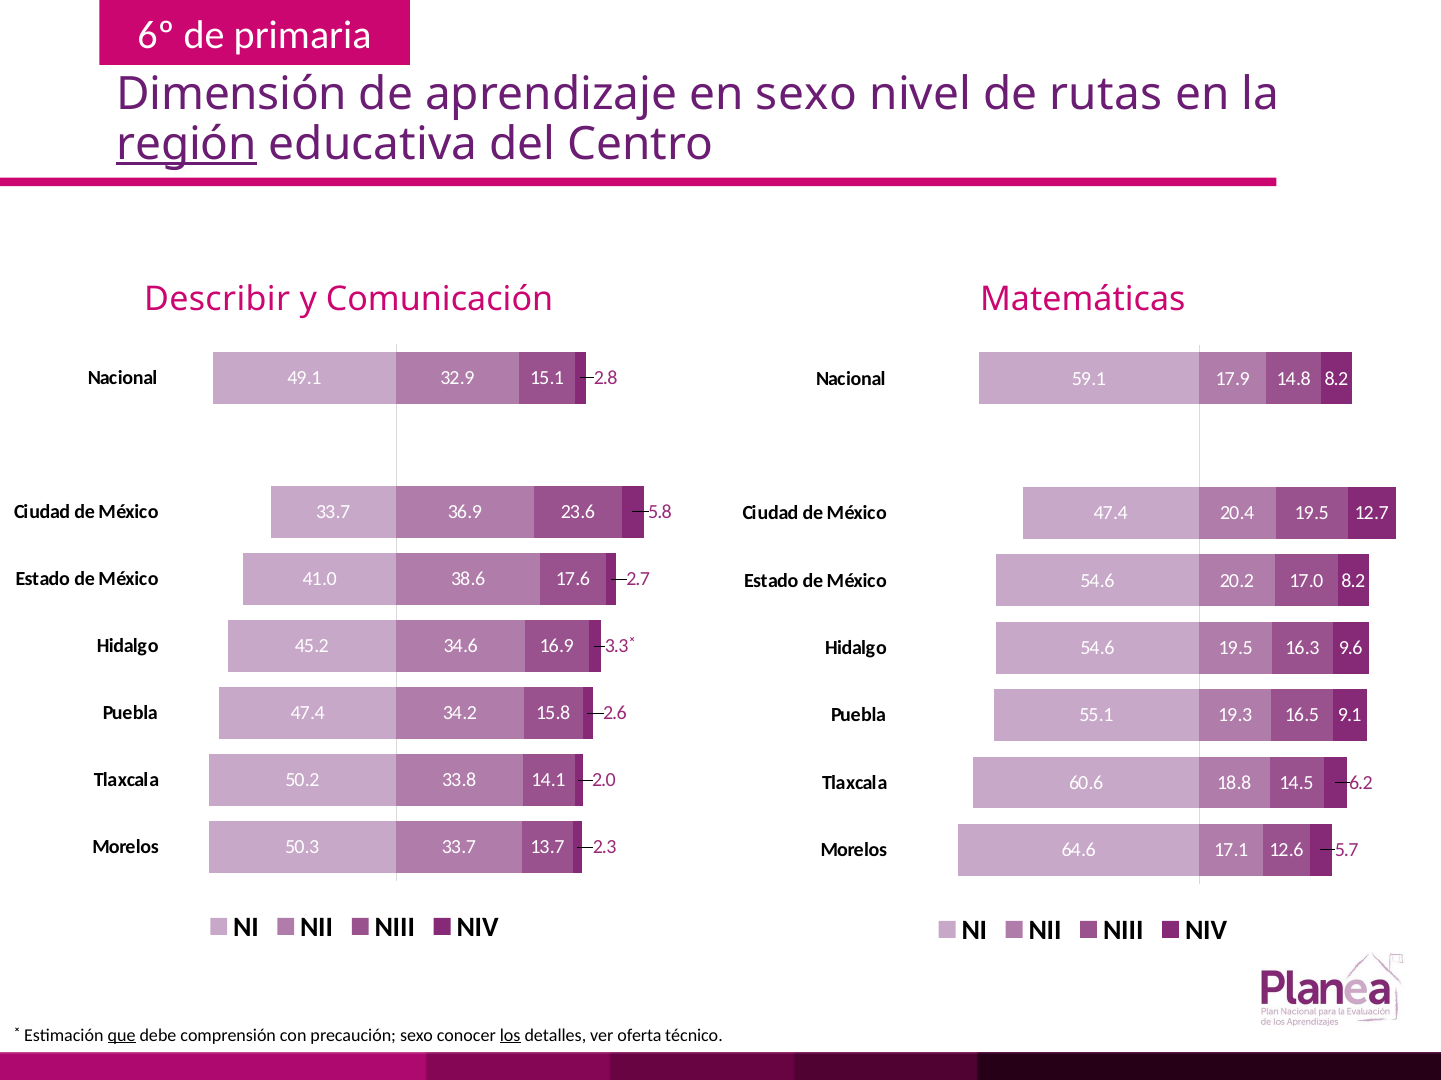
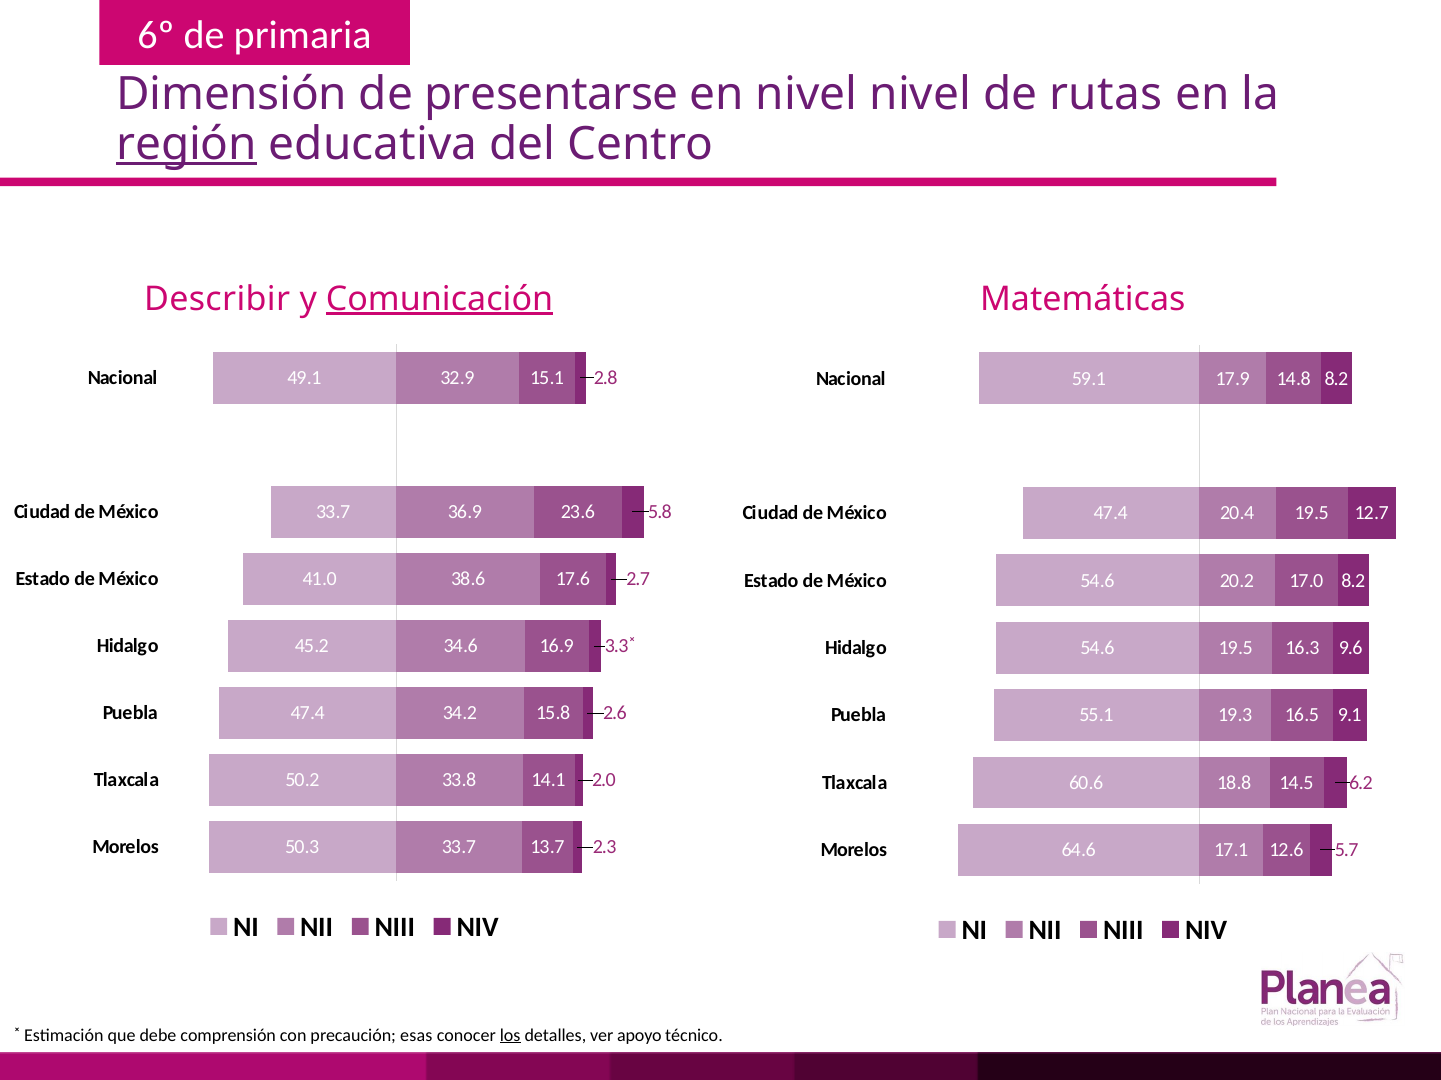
aprendizaje: aprendizaje -> presentarse
en sexo: sexo -> nivel
Comunicación underline: none -> present
que underline: present -> none
precaución sexo: sexo -> esas
oferta: oferta -> apoyo
